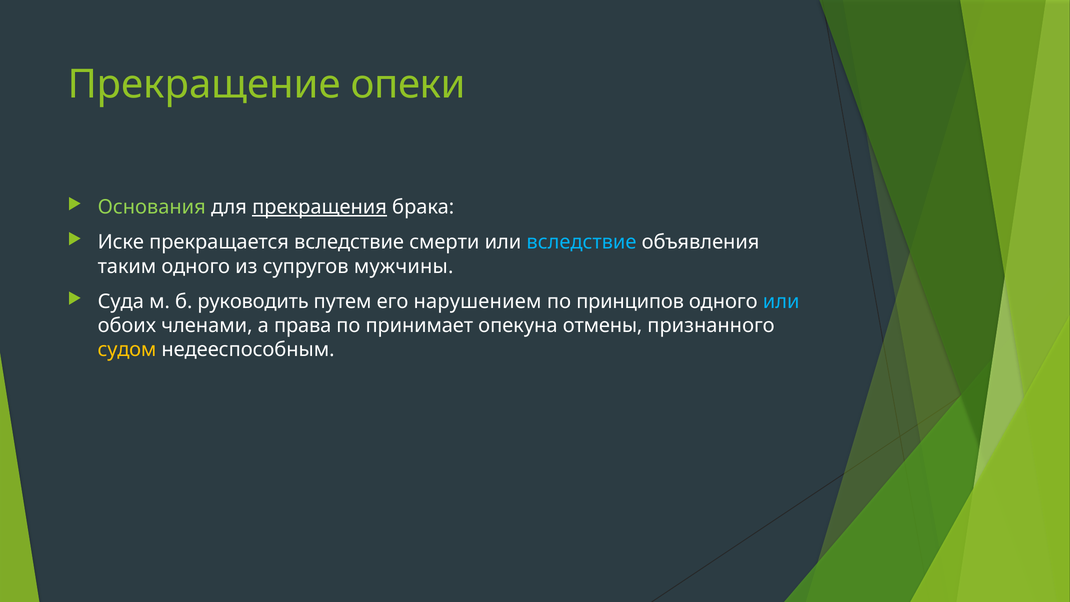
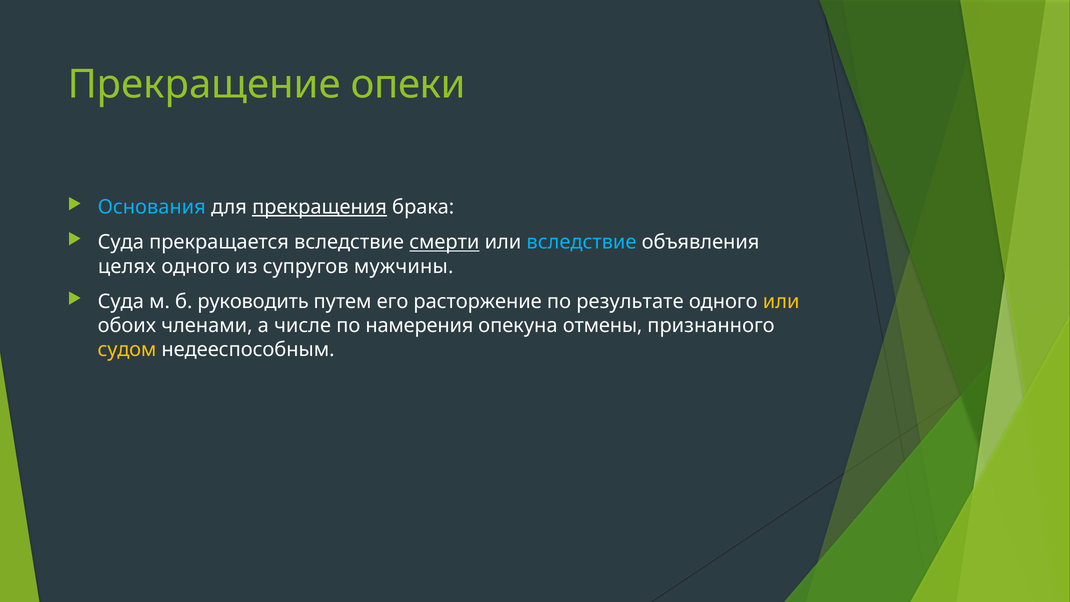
Основания colour: light green -> light blue
Иске at (121, 242): Иске -> Суда
смерти underline: none -> present
таким: таким -> целях
нарушением: нарушением -> расторжение
принципов: принципов -> результате
или at (781, 302) colour: light blue -> yellow
права: права -> числе
принимает: принимает -> намерения
